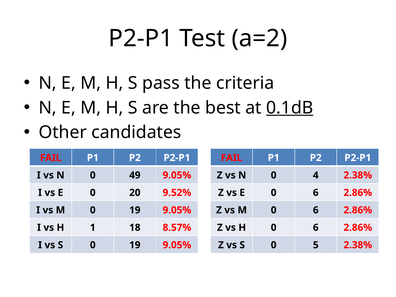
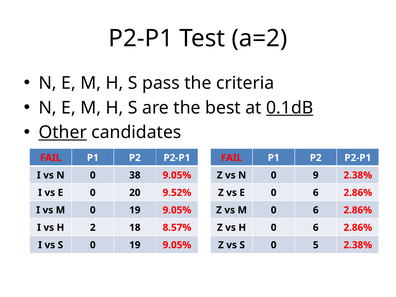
Other underline: none -> present
49: 49 -> 38
4: 4 -> 9
1: 1 -> 2
